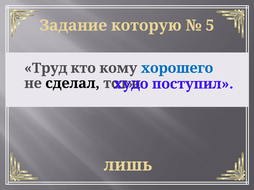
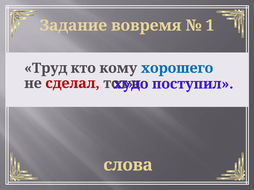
которую: которую -> вовремя
5: 5 -> 1
сделал colour: black -> red
лишь: лишь -> слова
